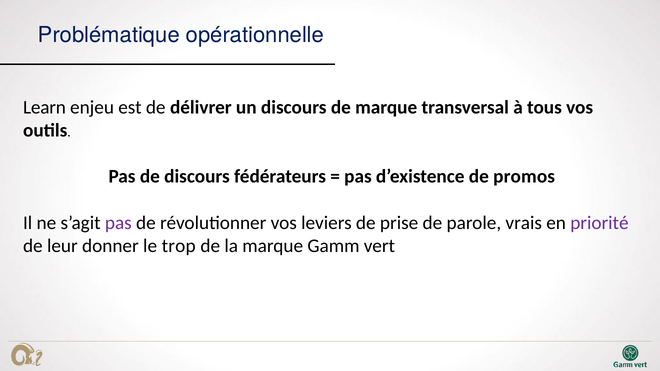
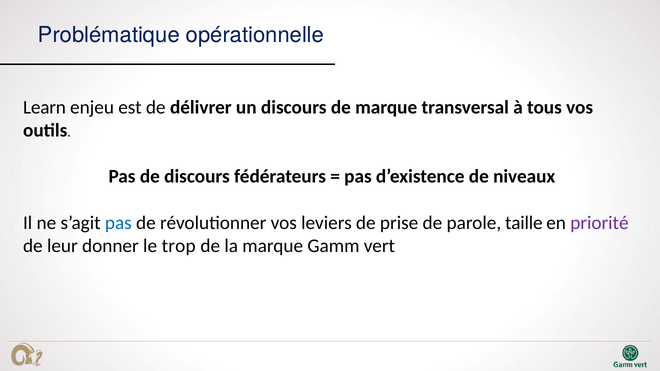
promos: promos -> niveaux
pas at (118, 223) colour: purple -> blue
vrais: vrais -> taille
